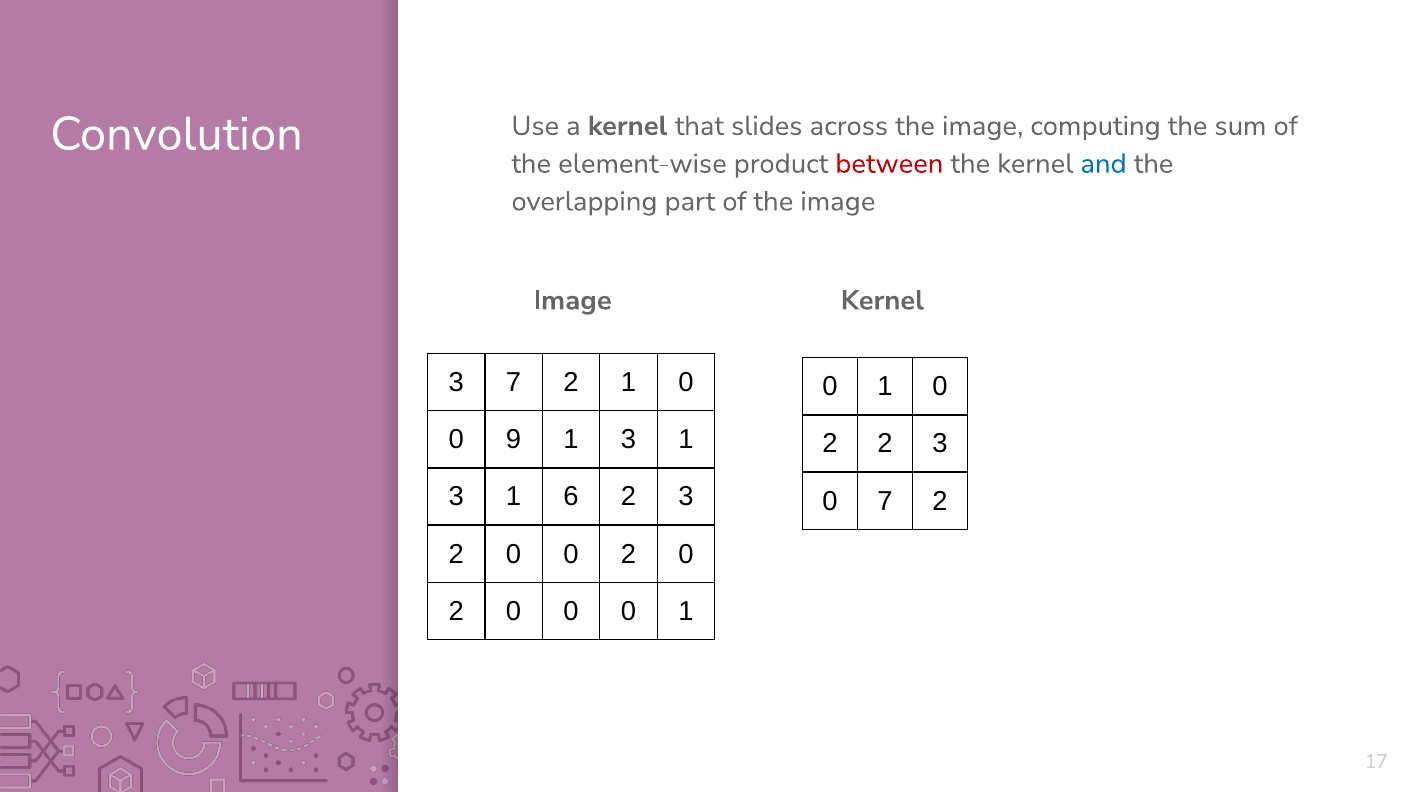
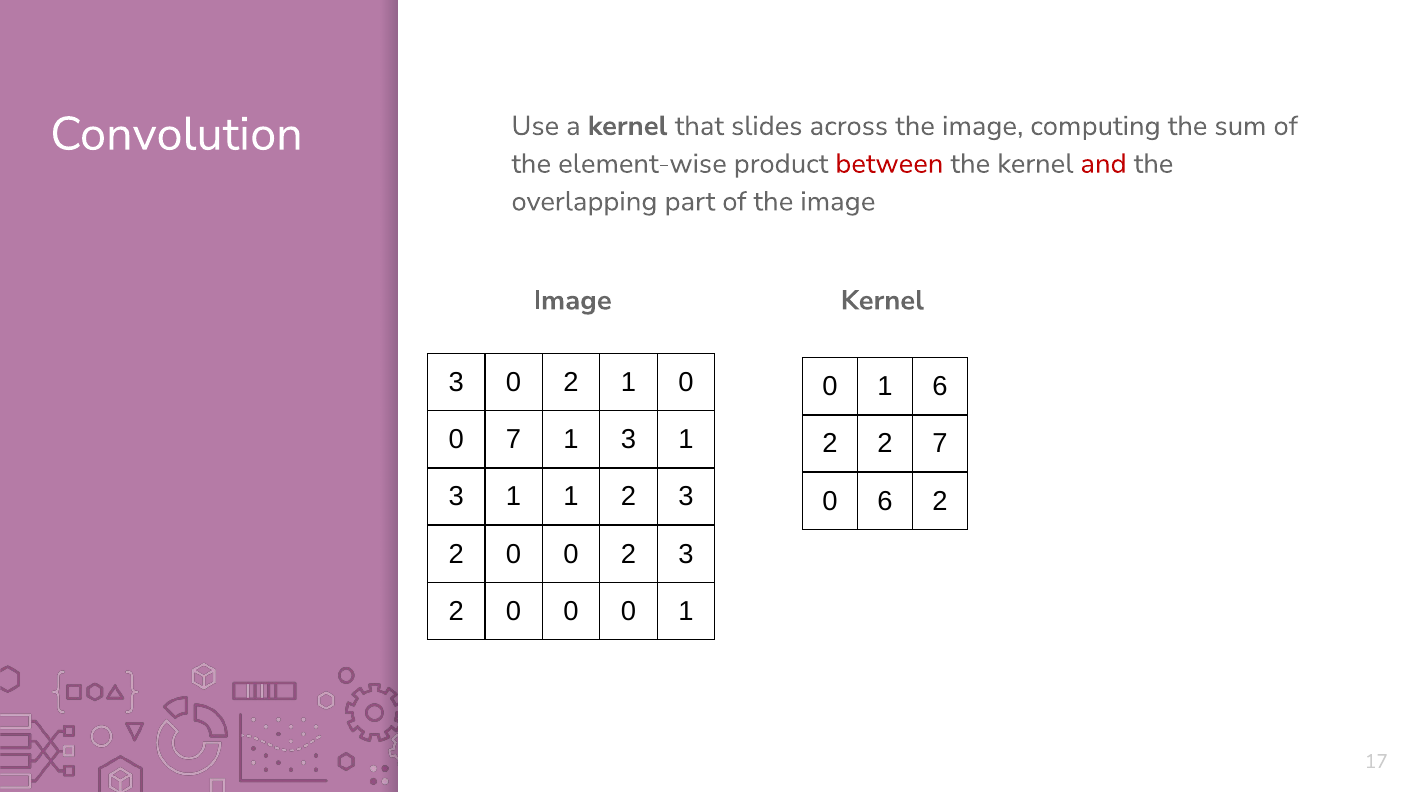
and colour: blue -> red
3 7: 7 -> 0
0 at (940, 387): 0 -> 6
0 9: 9 -> 7
2 2 3: 3 -> 7
1 6: 6 -> 1
0 7: 7 -> 6
0 0 2 0: 0 -> 3
